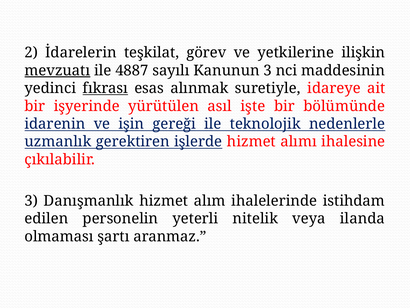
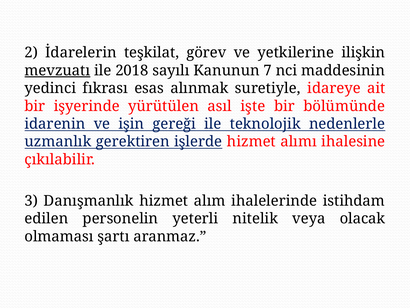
4887: 4887 -> 2018
Kanunun 3: 3 -> 7
fıkrası underline: present -> none
ilanda: ilanda -> olacak
